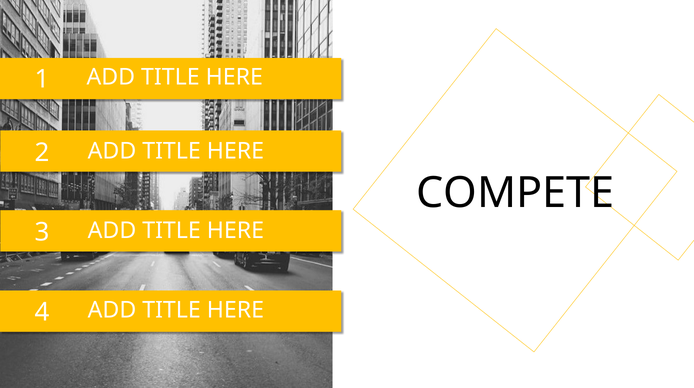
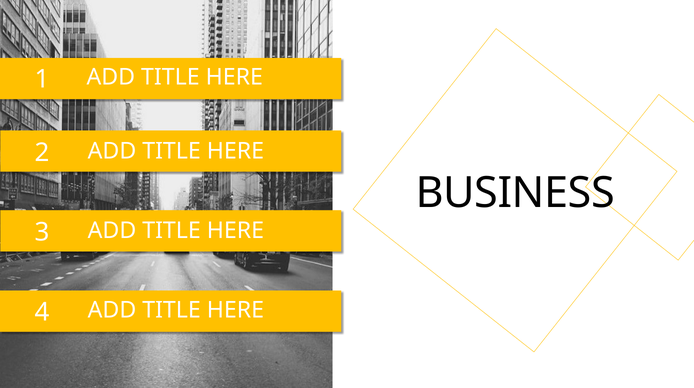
COMPETE: COMPETE -> BUSINESS
